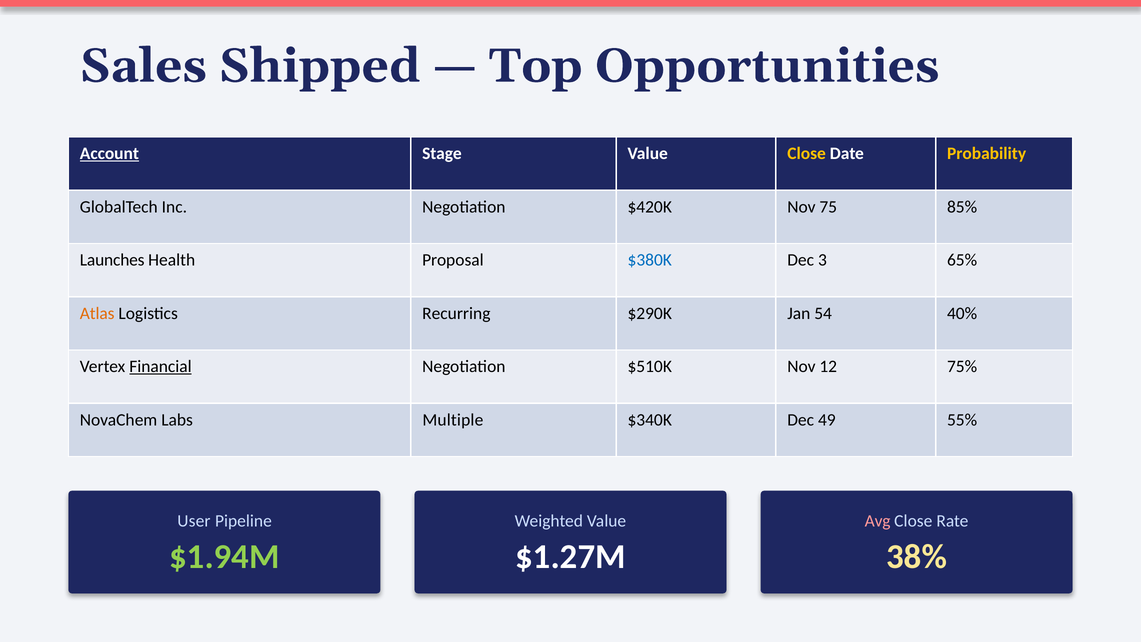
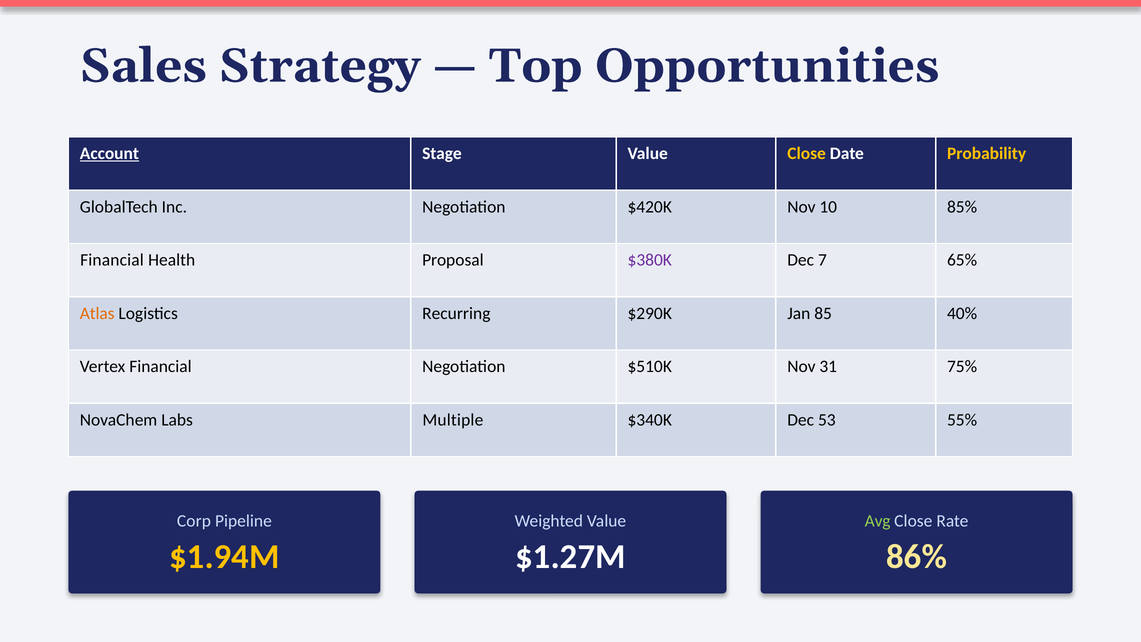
Shipped: Shipped -> Strategy
75: 75 -> 10
Launches at (112, 260): Launches -> Financial
$380K colour: blue -> purple
3: 3 -> 7
54: 54 -> 85
Financial at (160, 367) underline: present -> none
12: 12 -> 31
49: 49 -> 53
User: User -> Corp
Avg colour: pink -> light green
$1.94M colour: light green -> yellow
38%: 38% -> 86%
